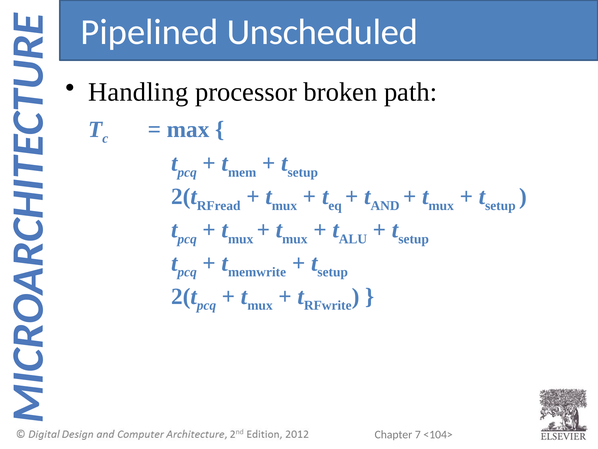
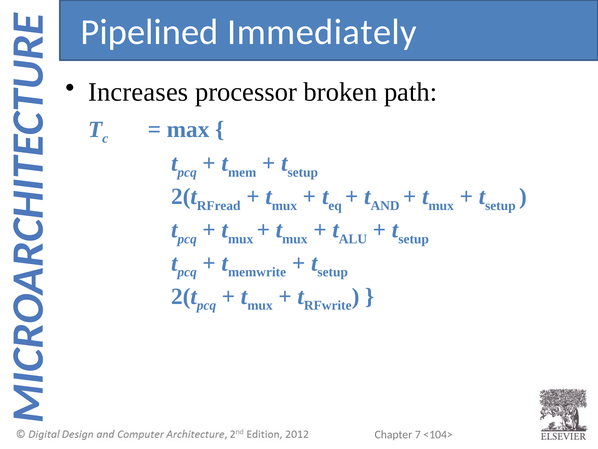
Unscheduled: Unscheduled -> Immediately
Handling: Handling -> Increases
